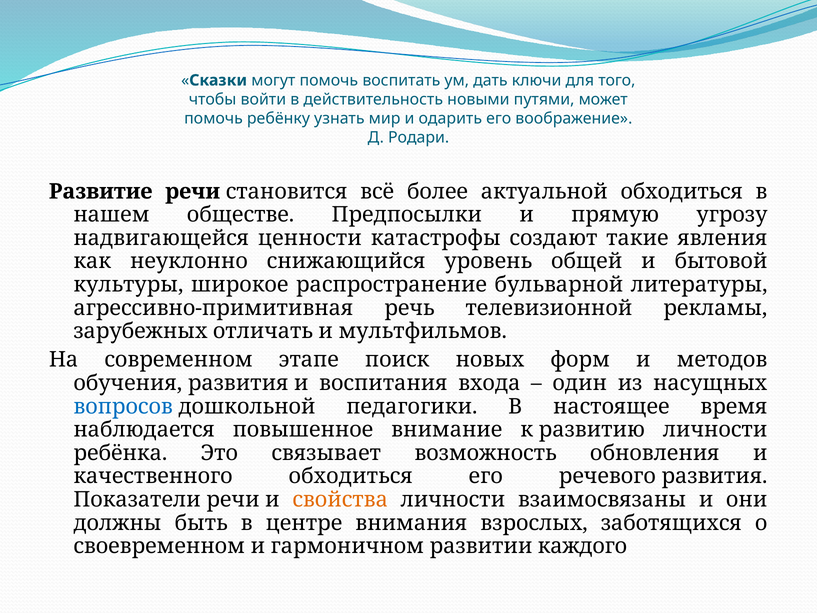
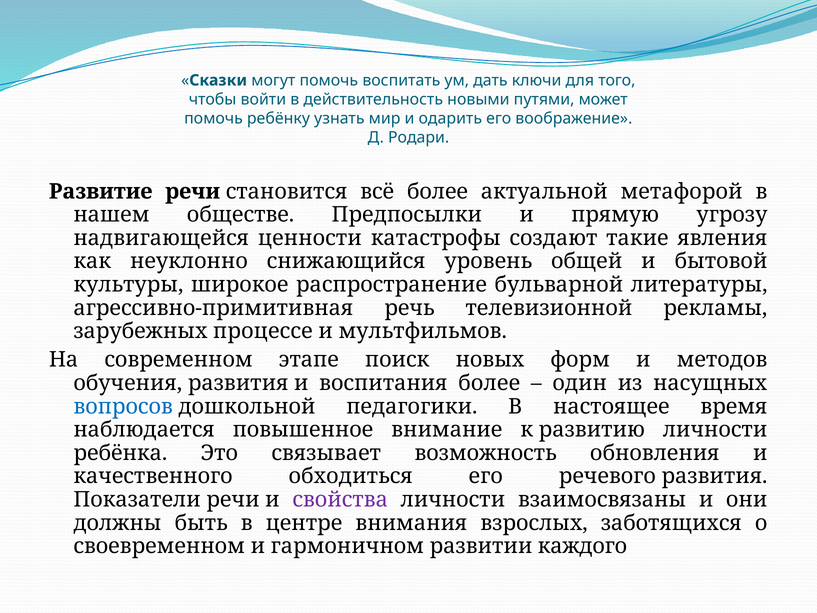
актуальной обходиться: обходиться -> метафорой
отличать: отличать -> процессе
воспитания входа: входа -> более
свойства colour: orange -> purple
